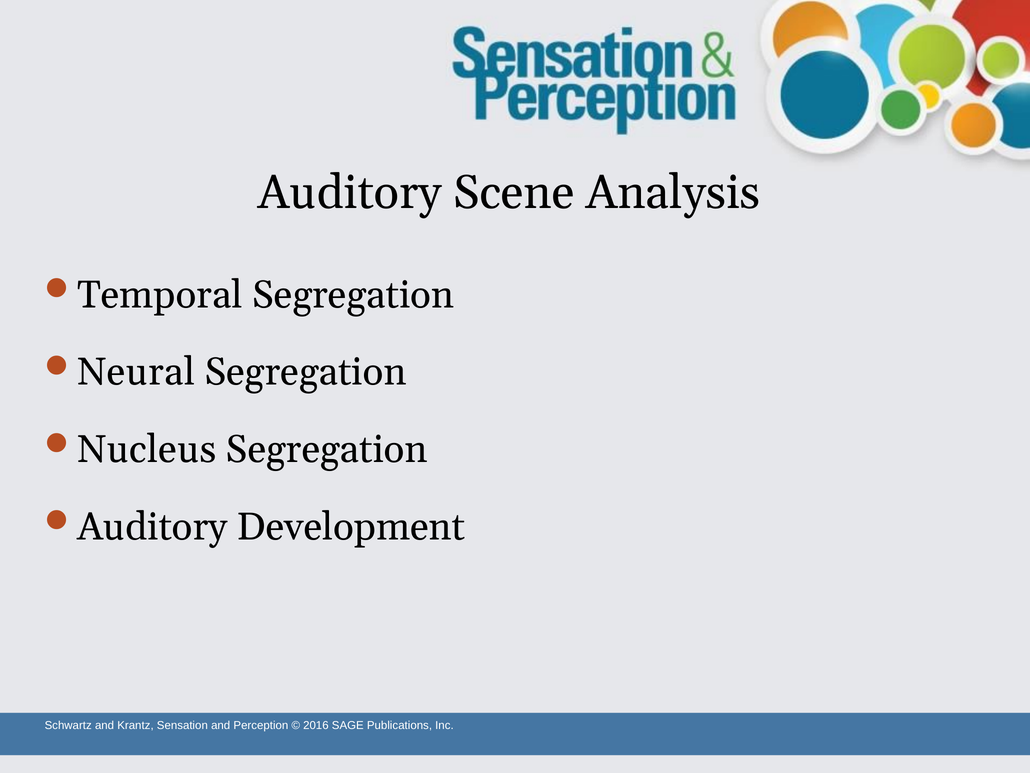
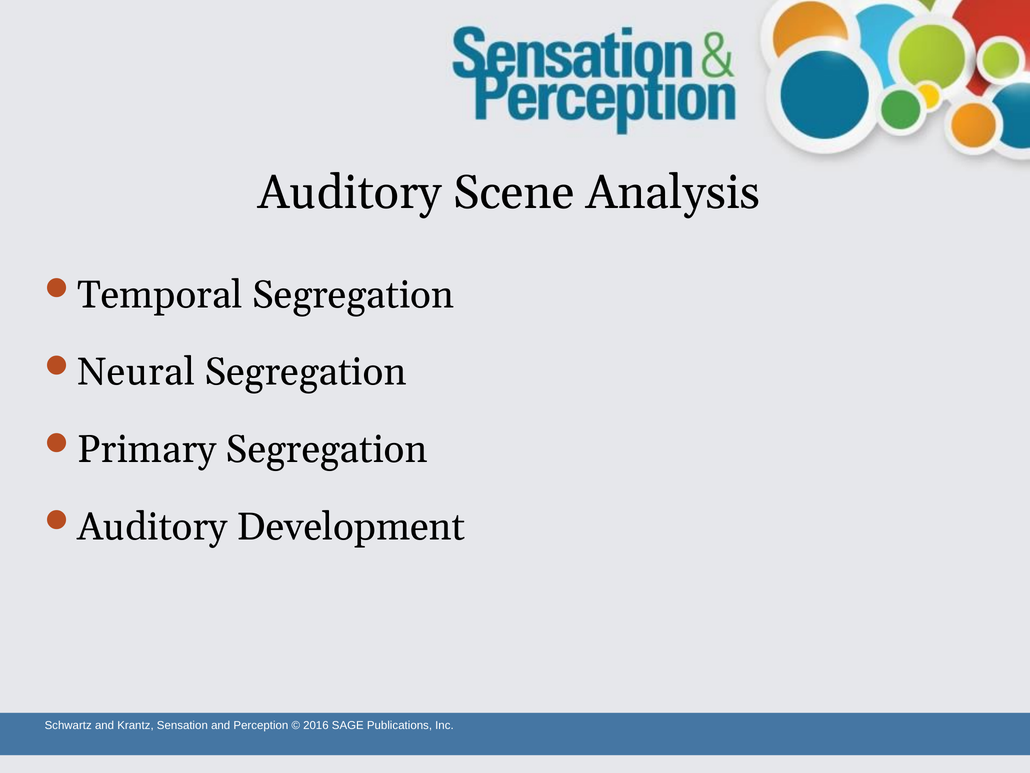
Nucleus: Nucleus -> Primary
